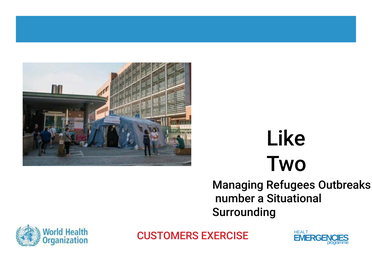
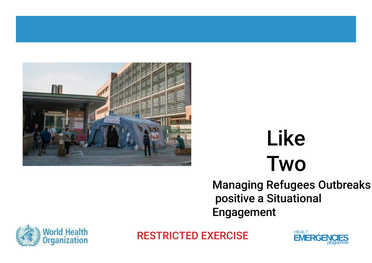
number: number -> positive
Surrounding: Surrounding -> Engagement
CUSTOMERS: CUSTOMERS -> RESTRICTED
